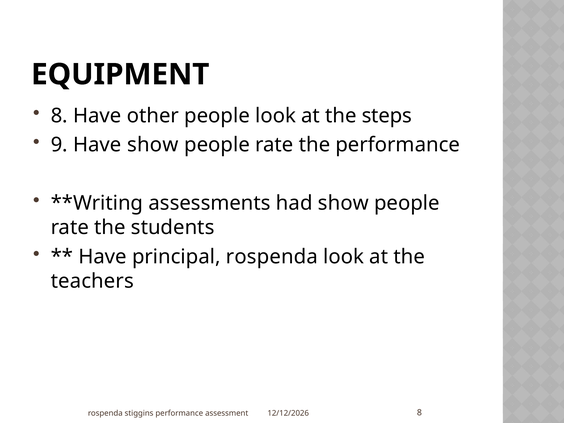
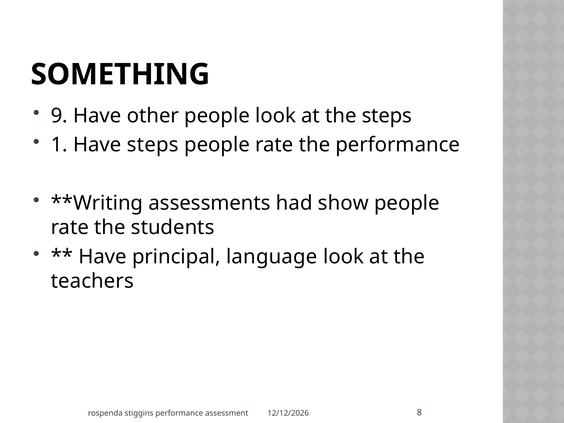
EQUIPMENT: EQUIPMENT -> SOMETHING
8 at (59, 116): 8 -> 9
9: 9 -> 1
Have show: show -> steps
principal rospenda: rospenda -> language
